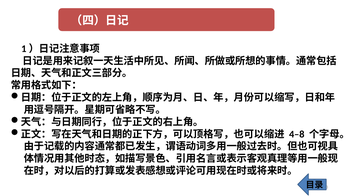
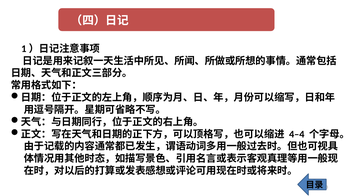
4–8: 4–8 -> 4–4
